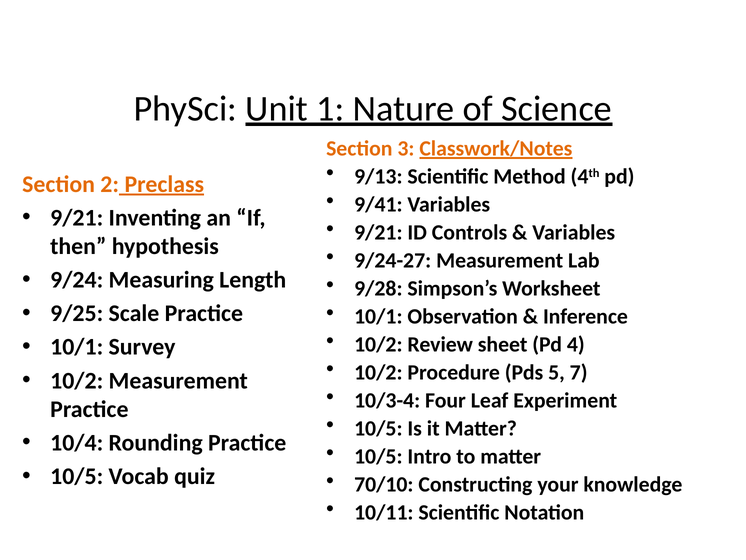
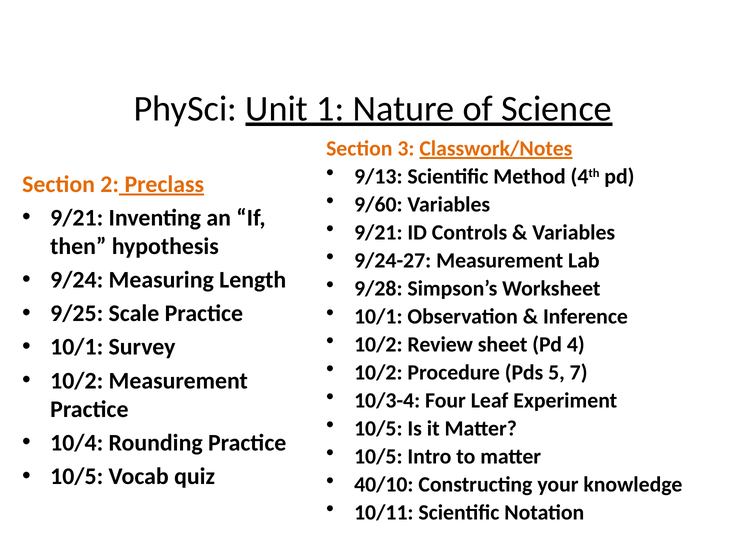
9/41: 9/41 -> 9/60
70/10: 70/10 -> 40/10
